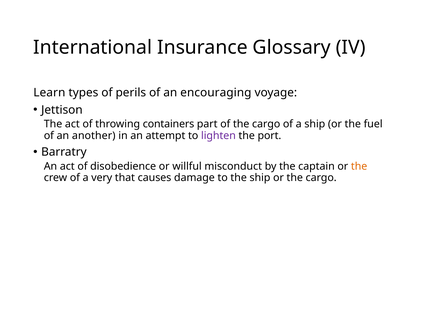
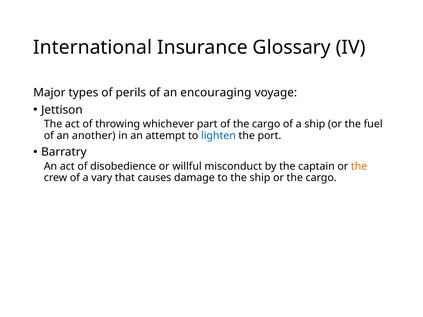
Learn: Learn -> Major
containers: containers -> whichever
lighten colour: purple -> blue
very: very -> vary
